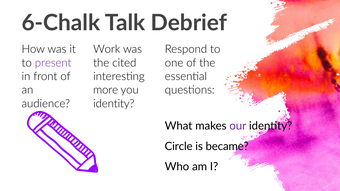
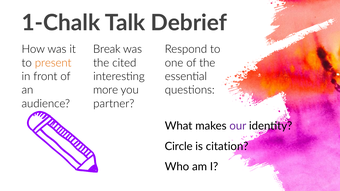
6-Chalk: 6-Chalk -> 1-Chalk
Work: Work -> Break
present colour: purple -> orange
identity at (114, 104): identity -> partner
became: became -> citation
